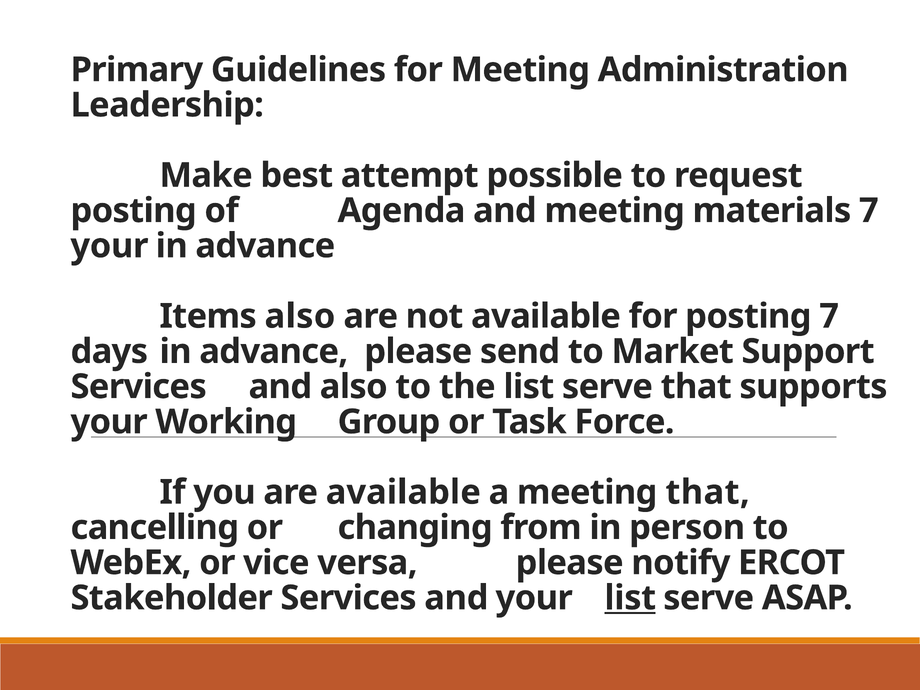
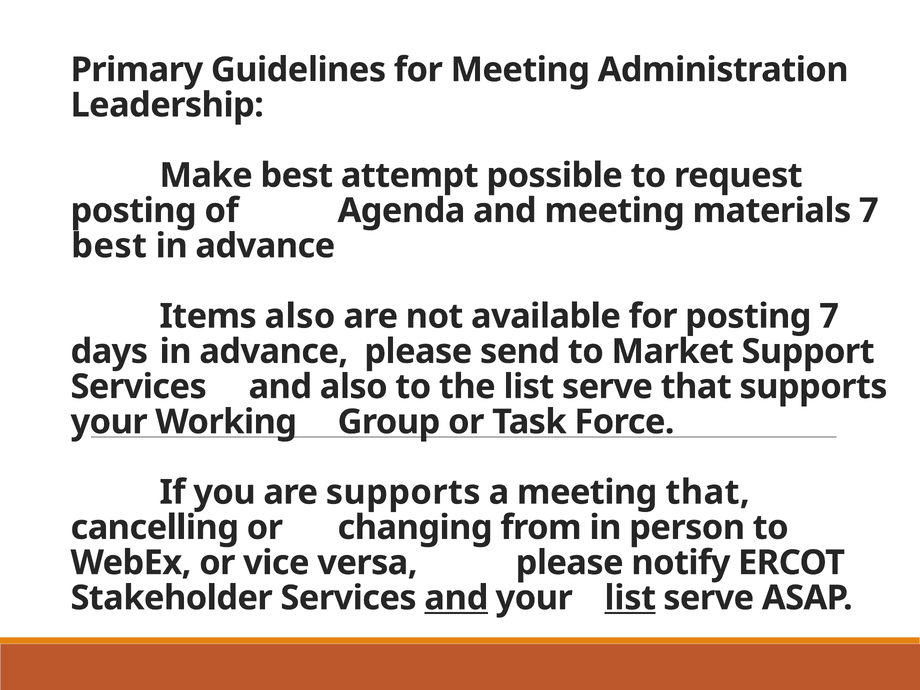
your at (109, 246): your -> best
are available: available -> supports
and at (456, 598) underline: none -> present
